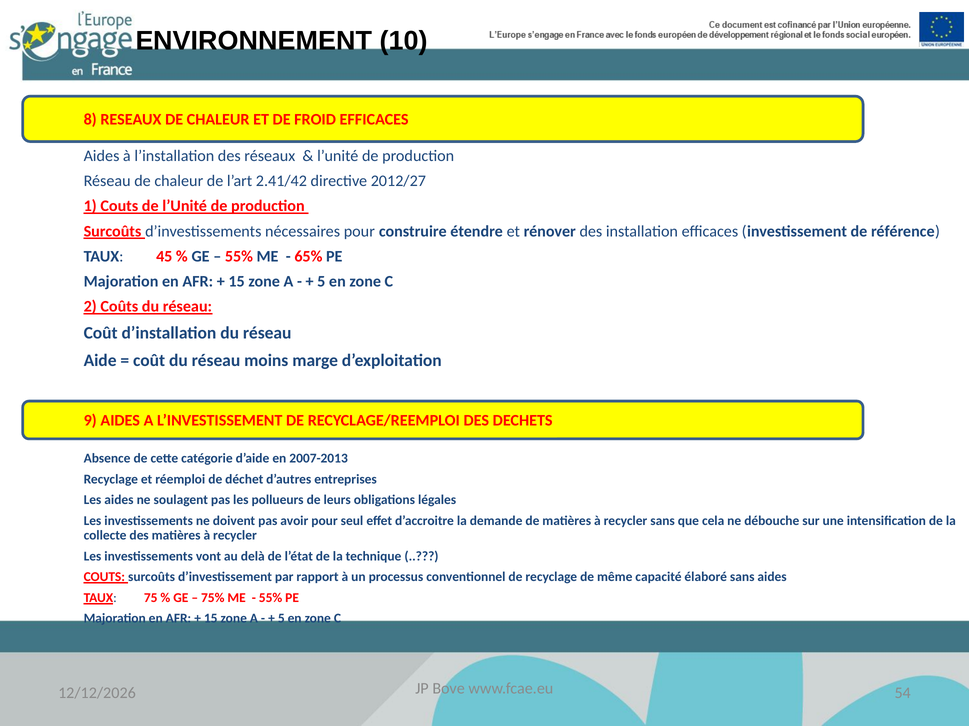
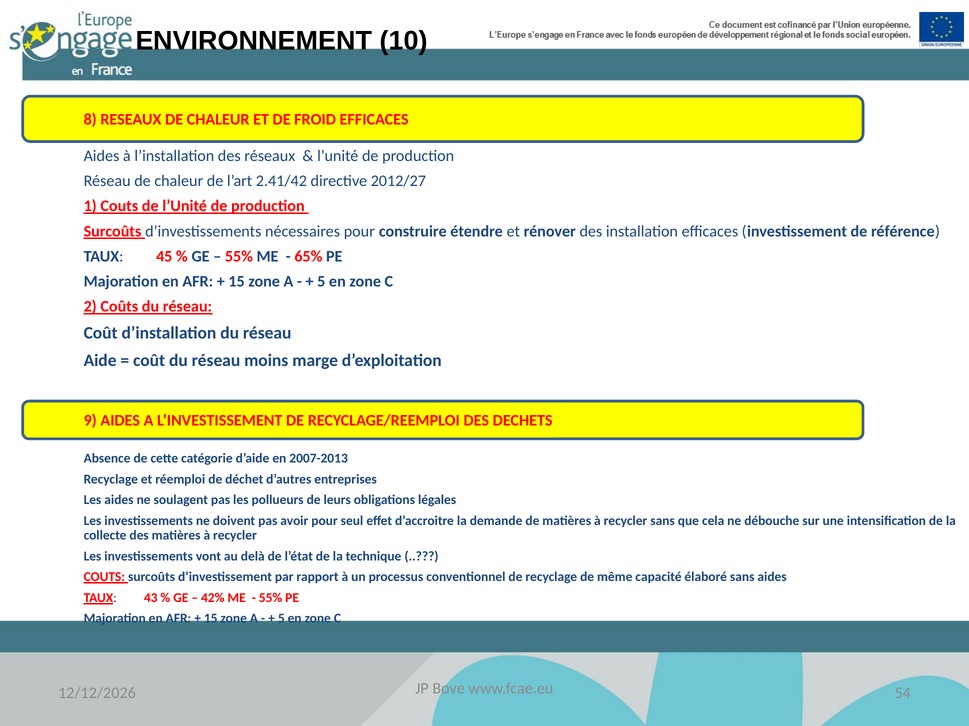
75: 75 -> 43
75%: 75% -> 42%
